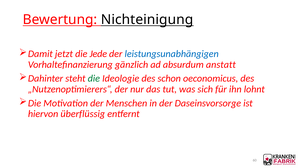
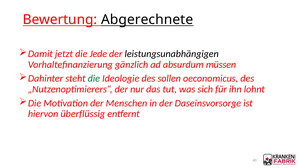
Nichteinigung: Nichteinigung -> Abgerechnete
leistungsunabhängigen colour: blue -> black
anstatt: anstatt -> müssen
schon: schon -> sollen
